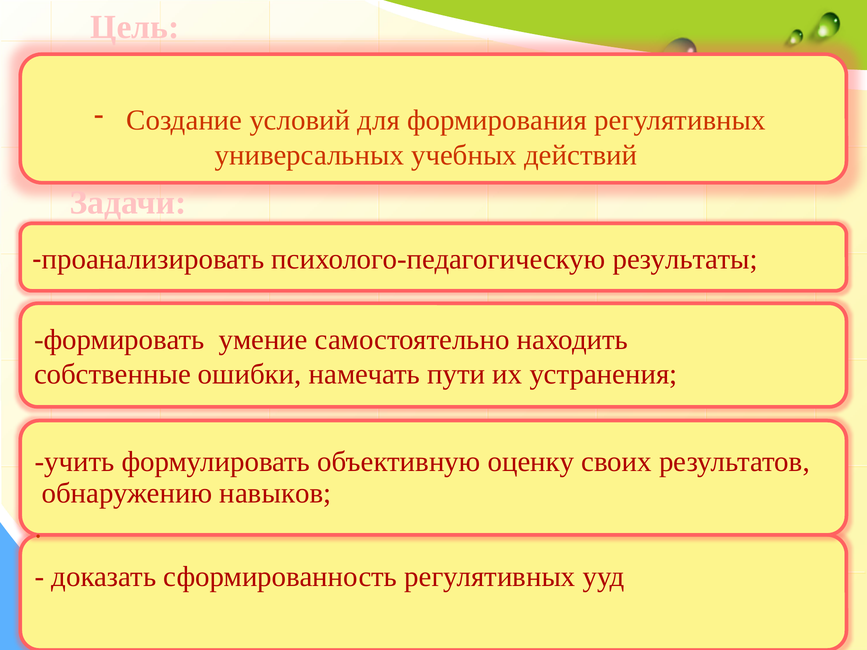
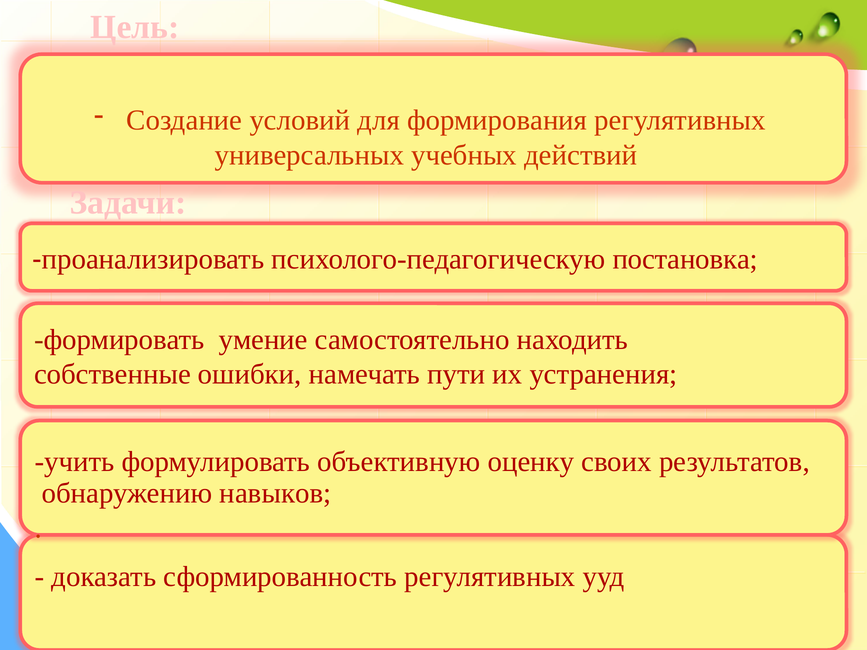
результаты: результаты -> постановка
